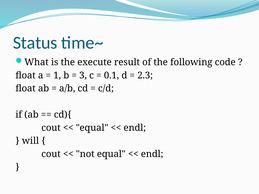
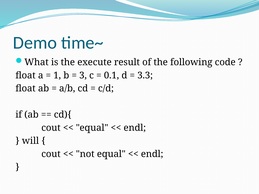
Status: Status -> Demo
2.3: 2.3 -> 3.3
